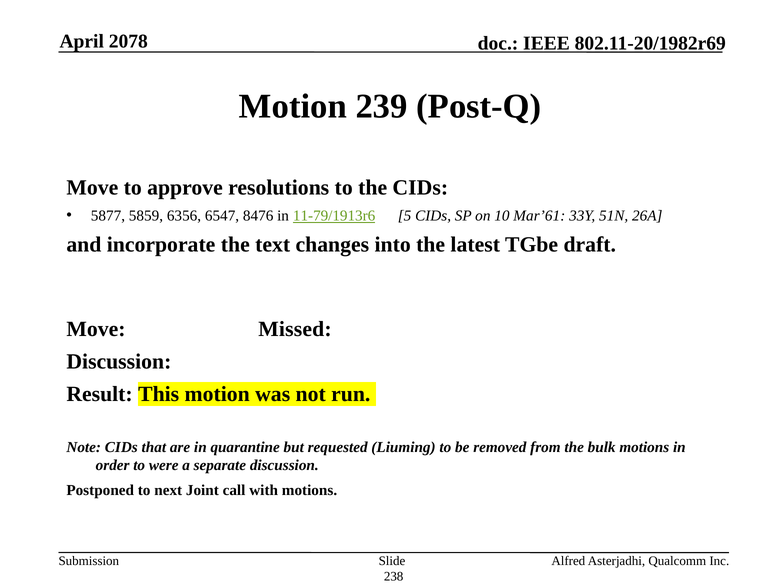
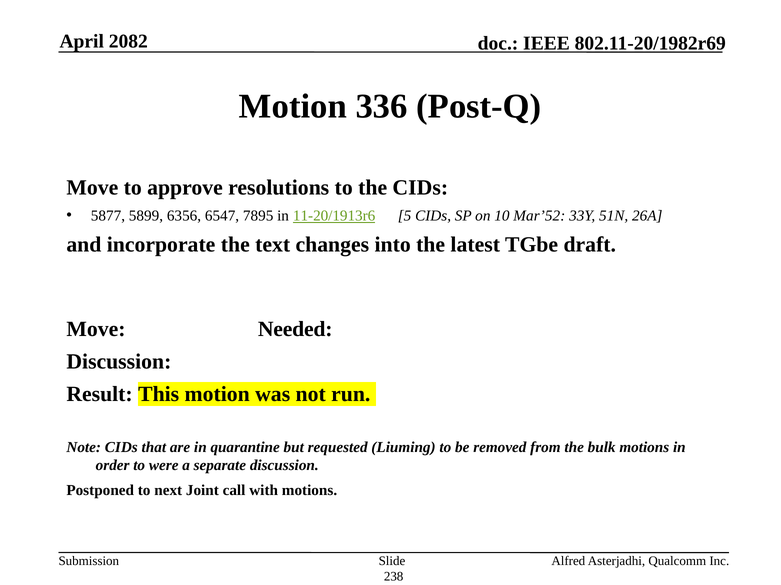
2078: 2078 -> 2082
239: 239 -> 336
5859: 5859 -> 5899
8476: 8476 -> 7895
11-79/1913r6: 11-79/1913r6 -> 11-20/1913r6
Mar’61: Mar’61 -> Mar’52
Missed: Missed -> Needed
